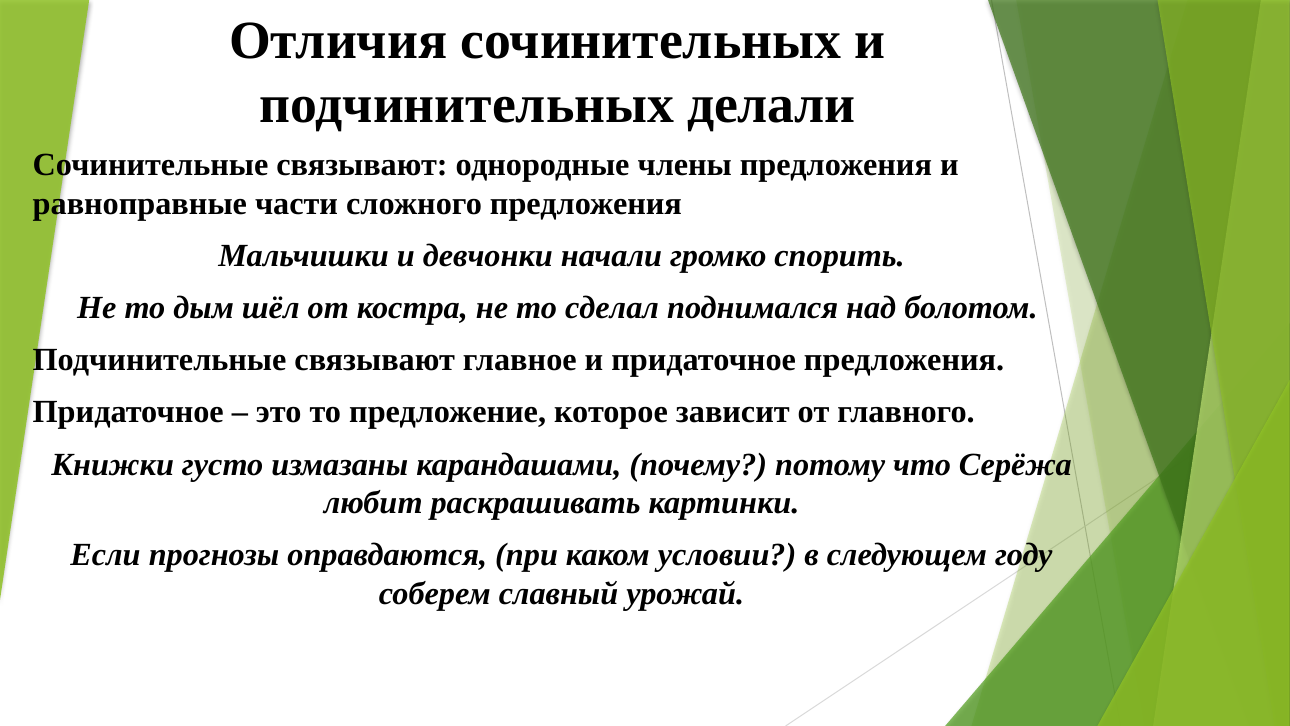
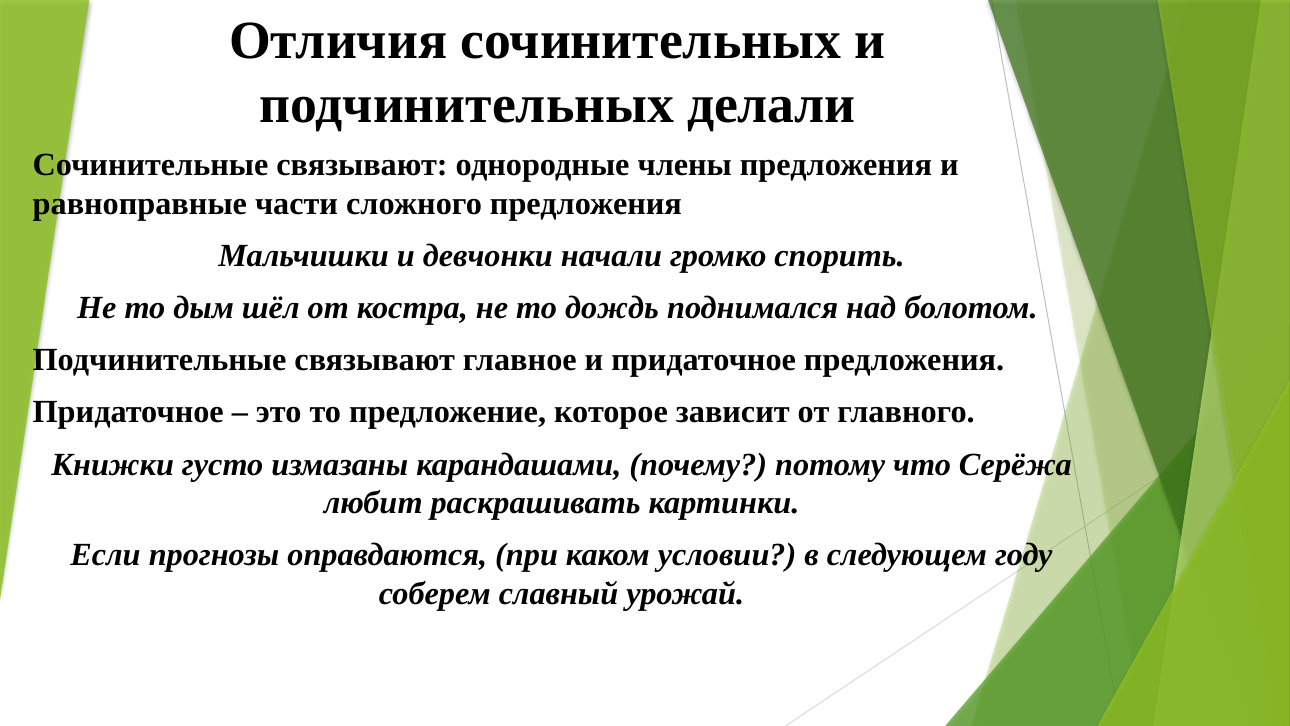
сделал: сделал -> дождь
